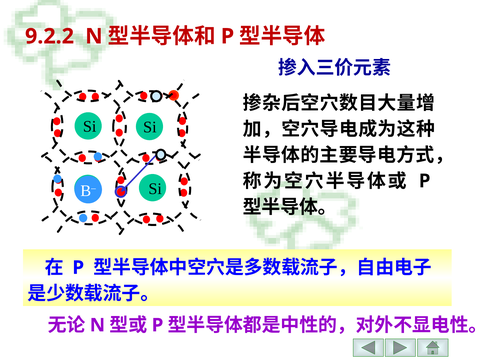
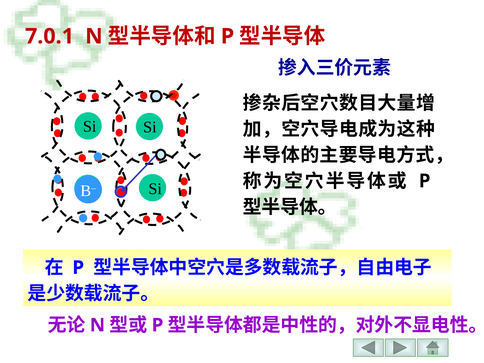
9.2.2: 9.2.2 -> 7.0.1
